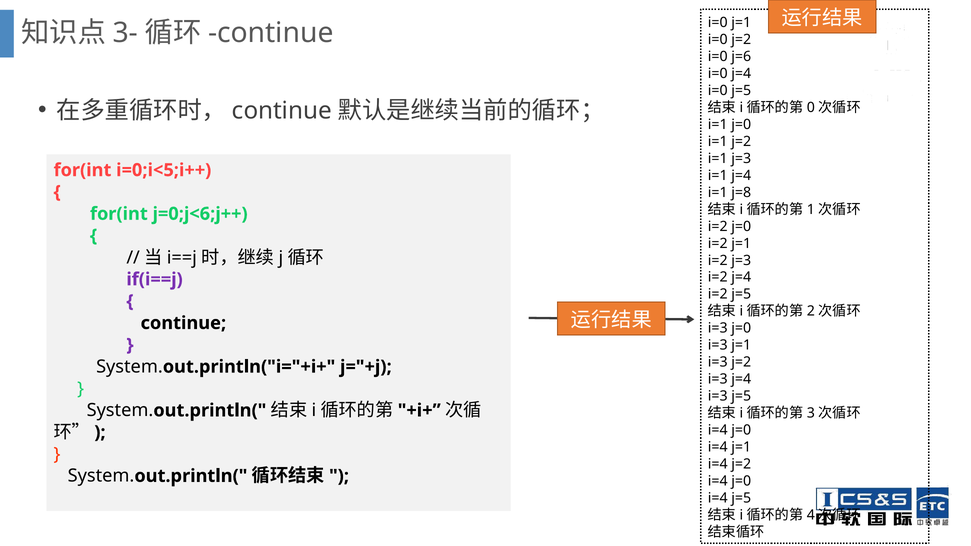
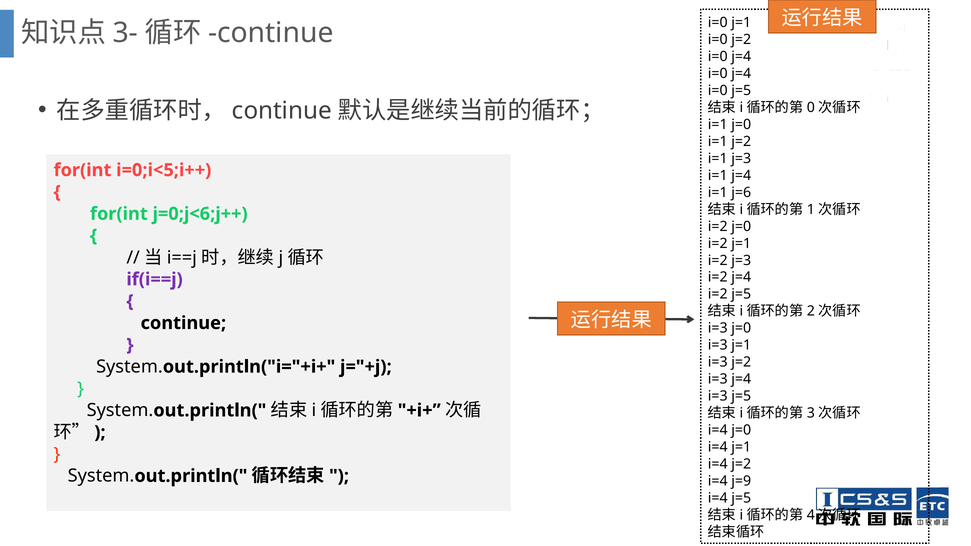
j=6 at (741, 56): j=6 -> j=4
j=8: j=8 -> j=6
j=0 at (741, 481): j=0 -> j=9
